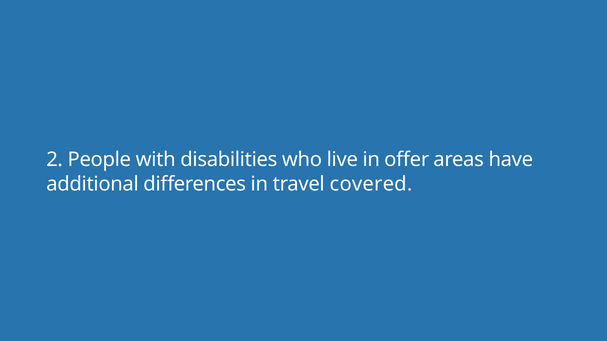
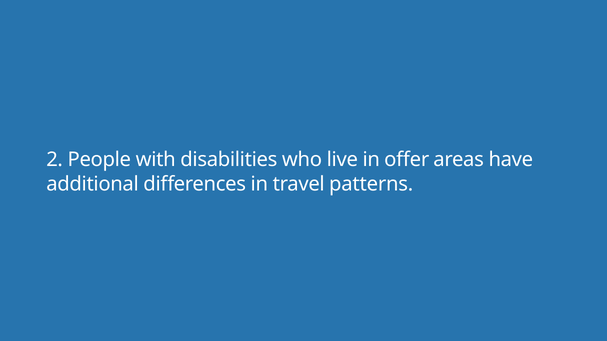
covered: covered -> patterns
